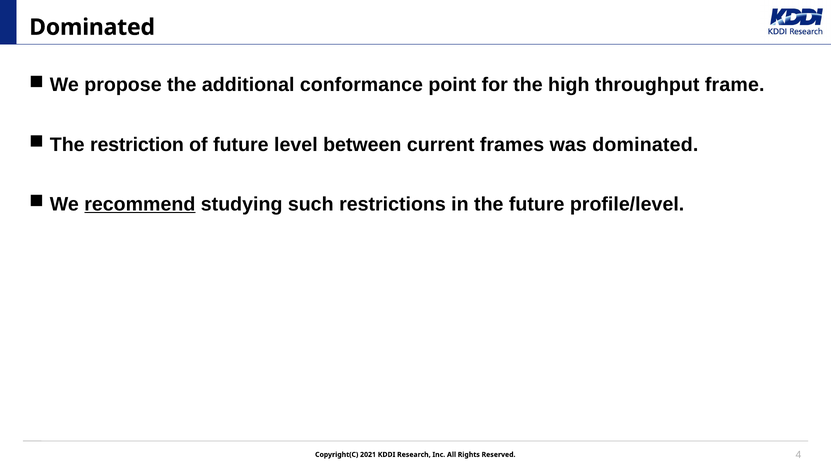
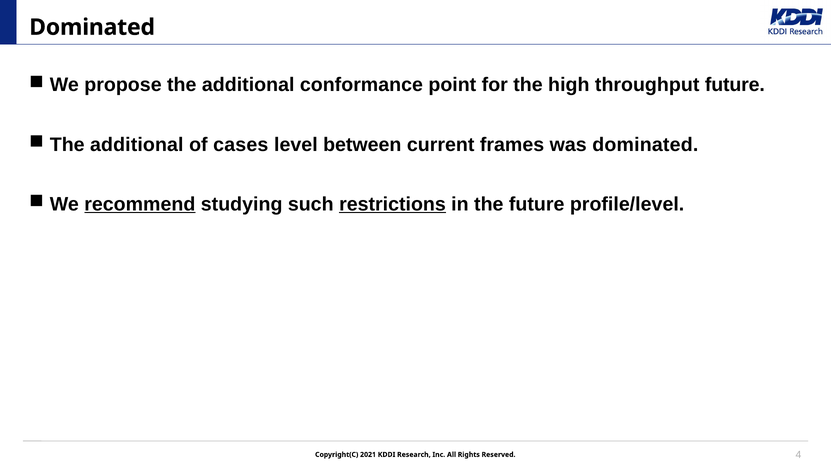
throughput frame: frame -> future
restriction at (137, 145): restriction -> additional
of future: future -> cases
restrictions underline: none -> present
